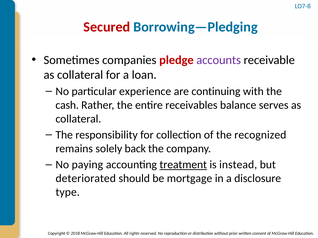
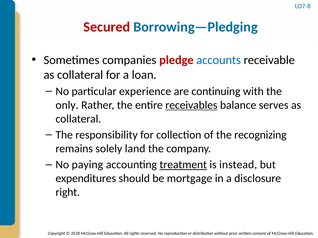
accounts colour: purple -> blue
cash: cash -> only
receivables underline: none -> present
recognized: recognized -> recognizing
back: back -> land
deteriorated: deteriorated -> expenditures
type: type -> right
